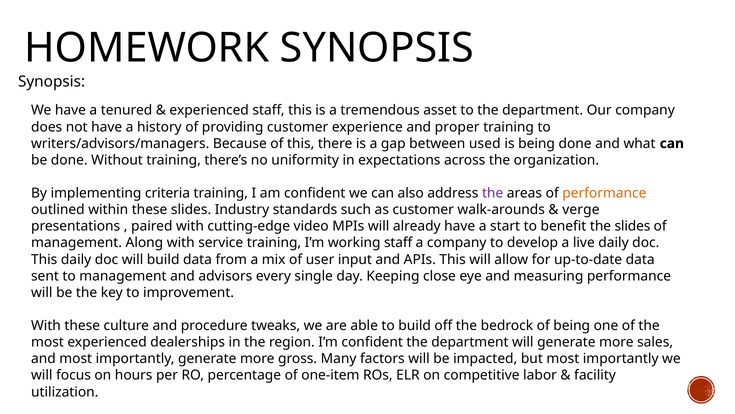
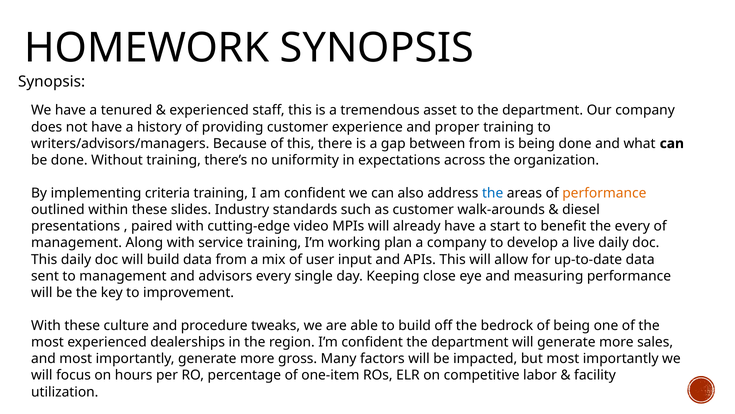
between used: used -> from
the at (493, 193) colour: purple -> blue
verge: verge -> diesel
the slides: slides -> every
working staff: staff -> plan
